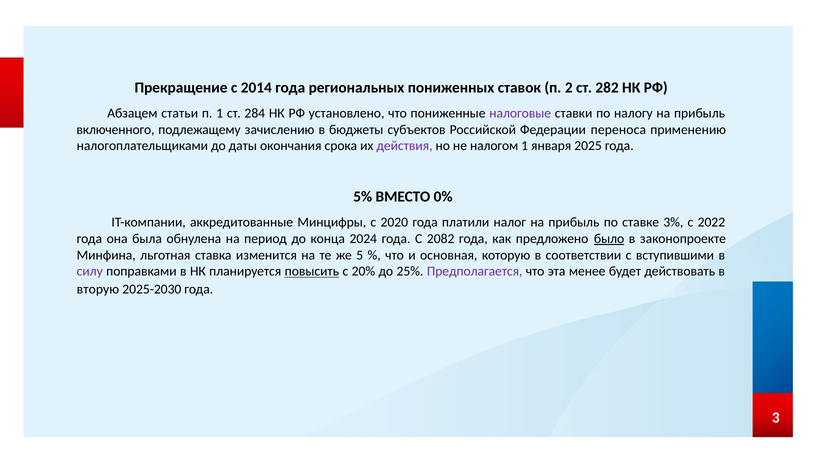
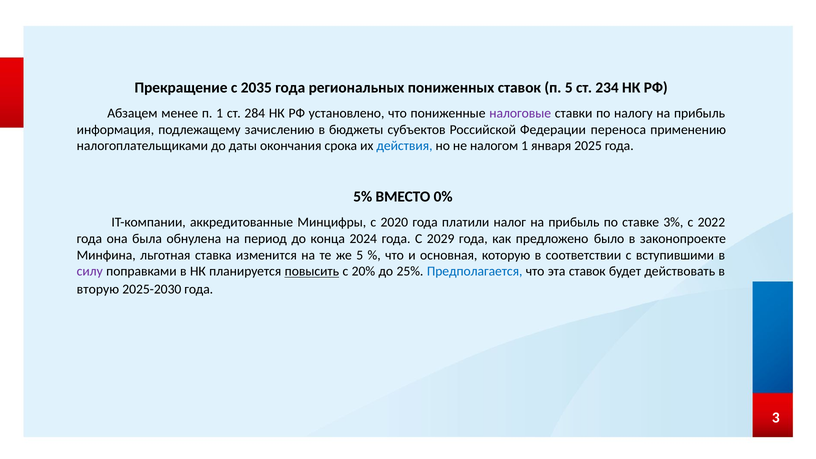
2014: 2014 -> 2035
п 2: 2 -> 5
282: 282 -> 234
статьи: статьи -> менее
включенного: включенного -> информация
действия colour: purple -> blue
2082: 2082 -> 2029
было underline: present -> none
Предполагается colour: purple -> blue
эта менее: менее -> ставок
